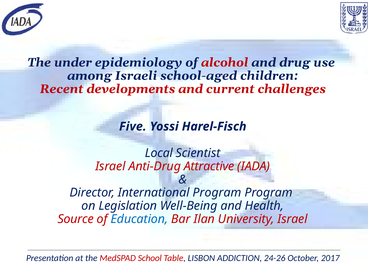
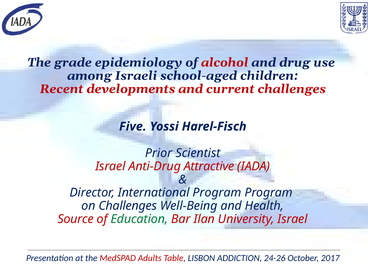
under: under -> grade
Local: Local -> Prior
on Legislation: Legislation -> Challenges
Education colour: blue -> green
School: School -> Adults
